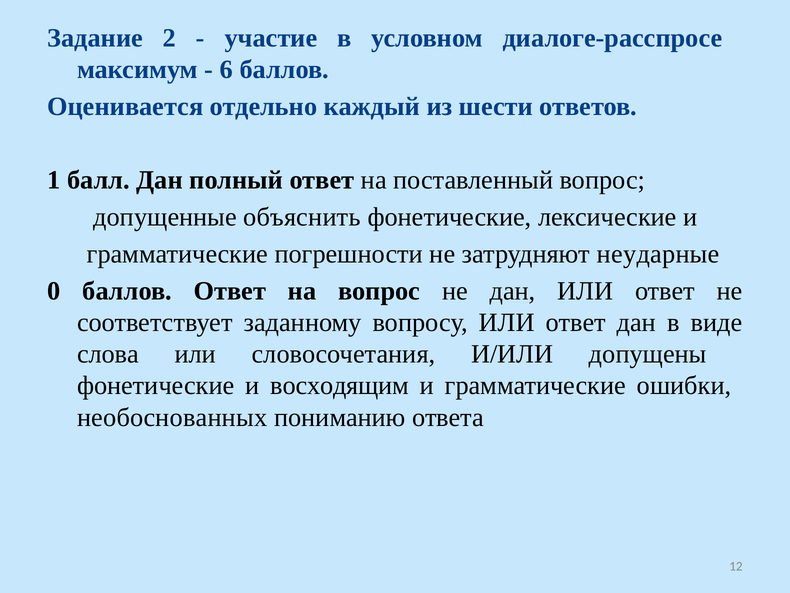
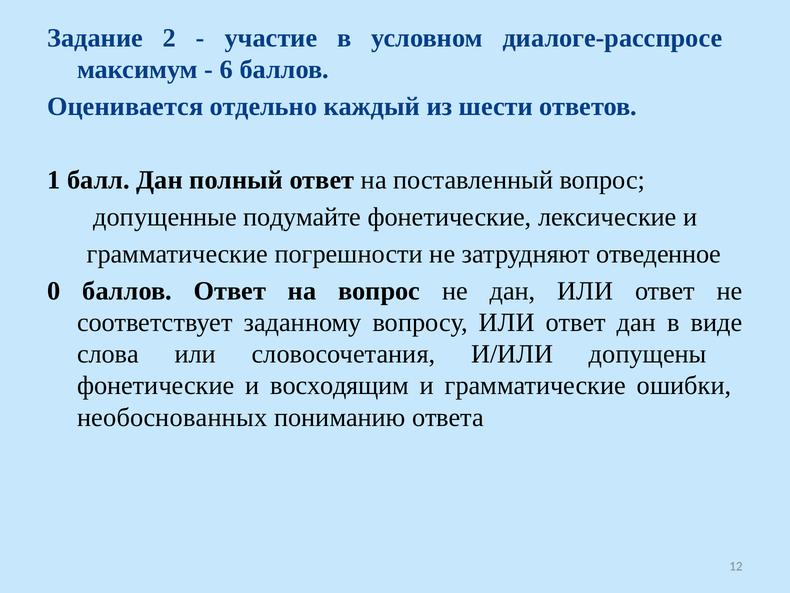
объяснить: объяснить -> подумайте
неударные: неударные -> отведенное
